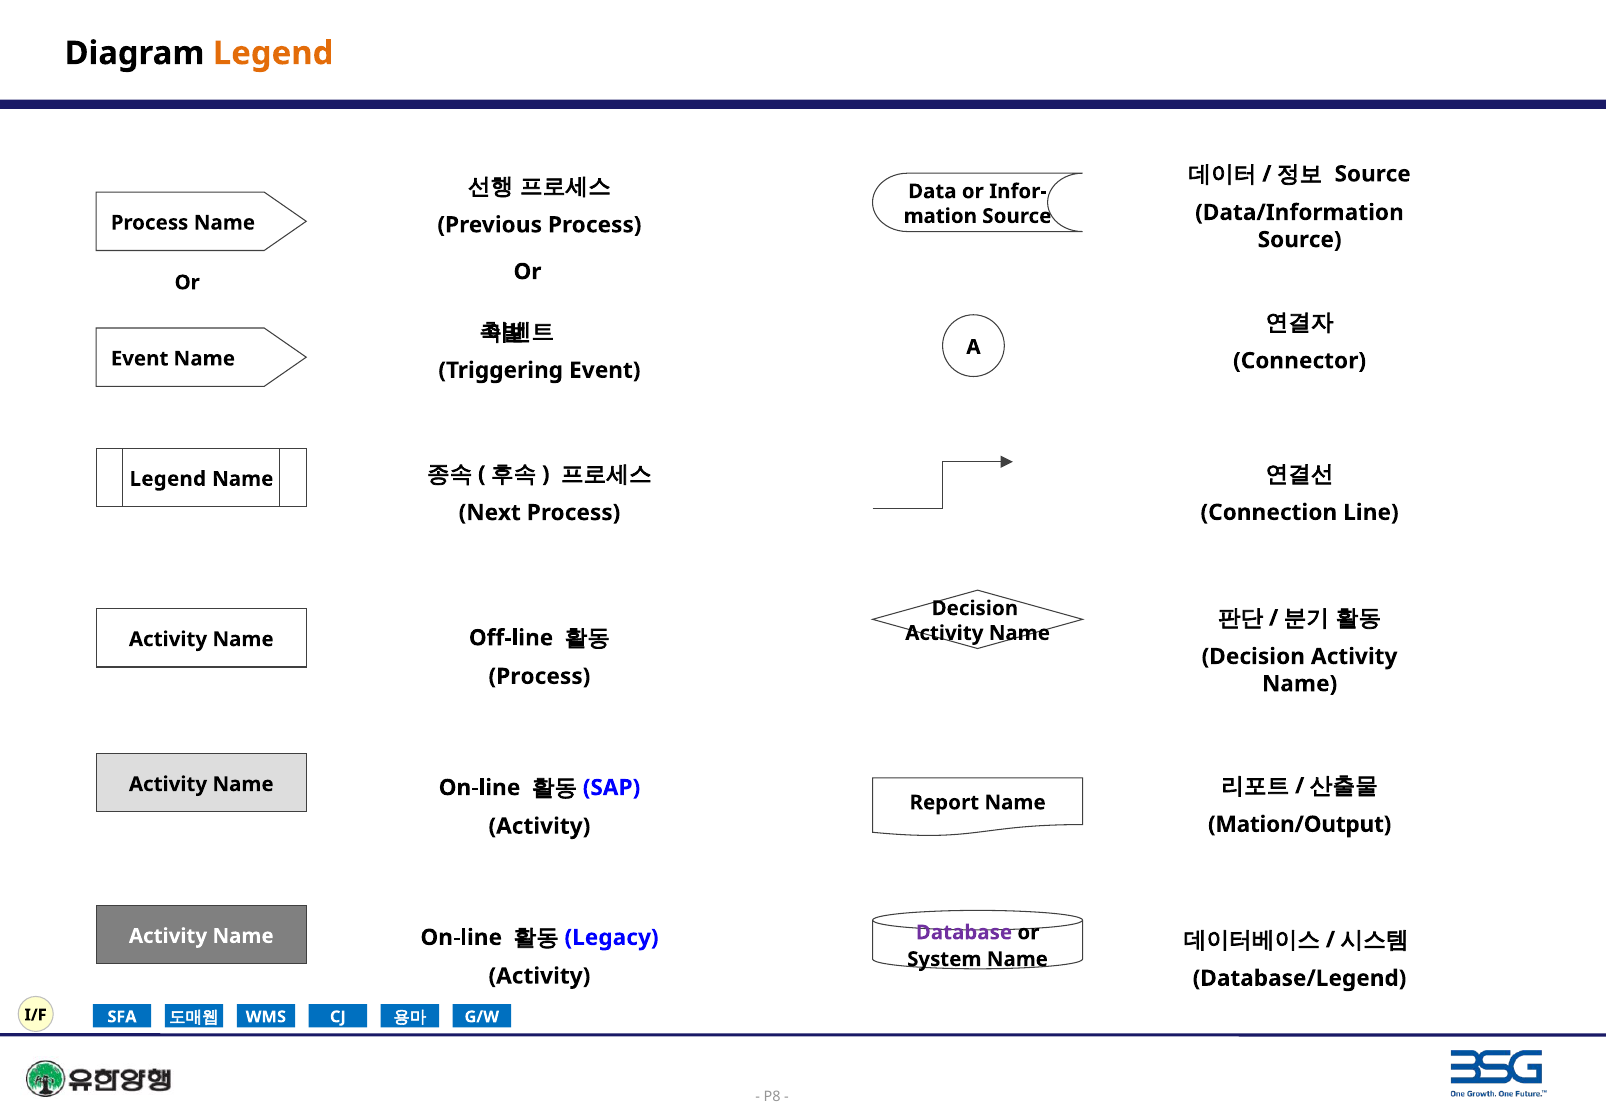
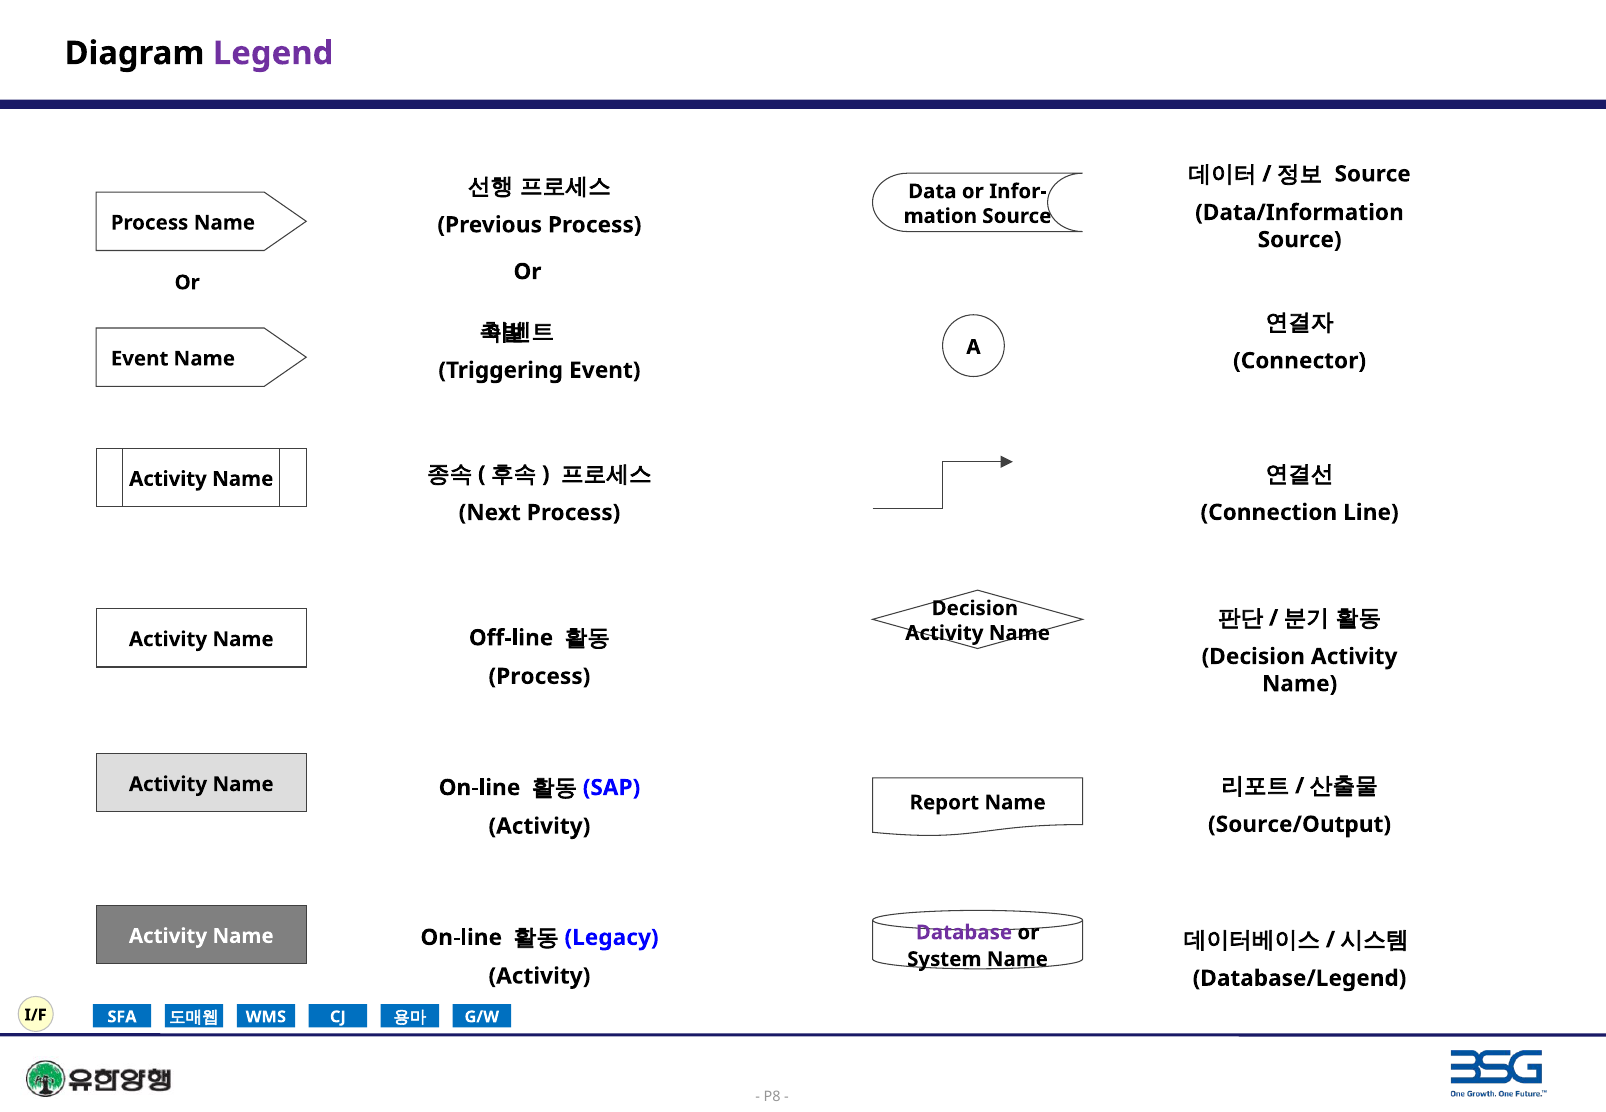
Legend at (273, 53) colour: orange -> purple
Legend at (168, 479): Legend -> Activity
Mation/Output: Mation/Output -> Source/Output
